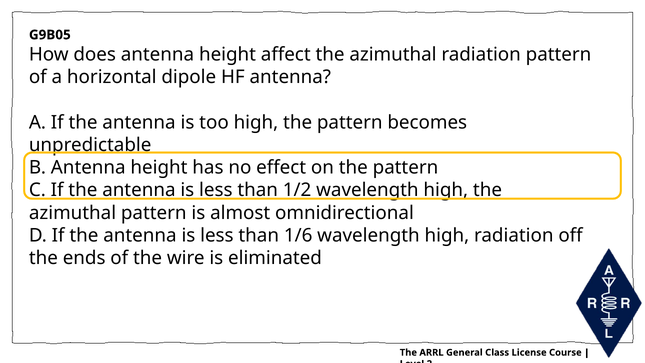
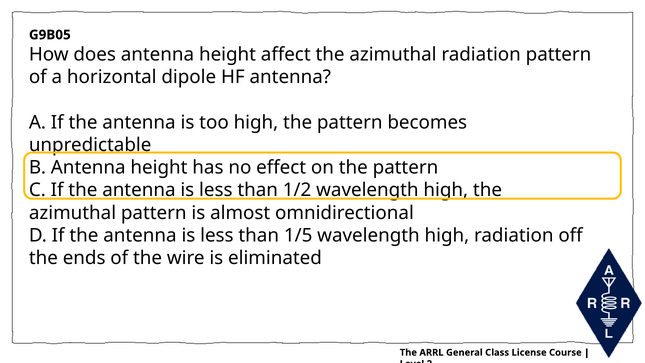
1/6: 1/6 -> 1/5
